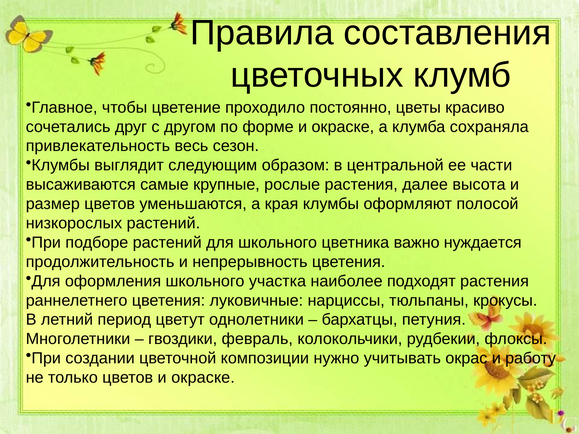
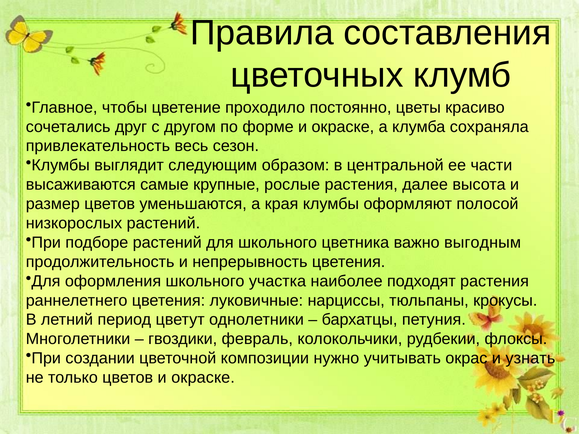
нуждается: нуждается -> выгодным
работу: работу -> узнать
